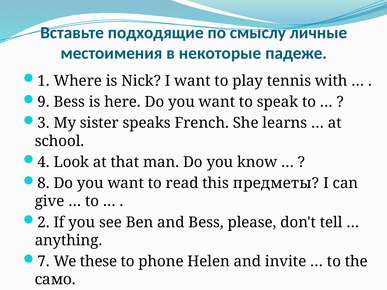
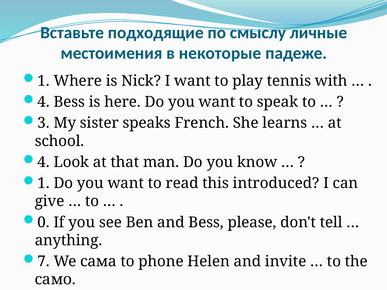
9 at (44, 102): 9 -> 4
8 at (44, 183): 8 -> 1
предметы: предметы -> introduced
2: 2 -> 0
these: these -> сама
